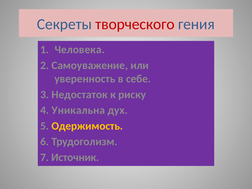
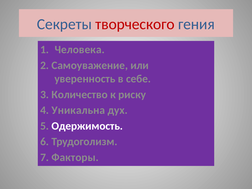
Недостаток: Недостаток -> Количество
Одержимость colour: yellow -> white
Источник: Источник -> Факторы
